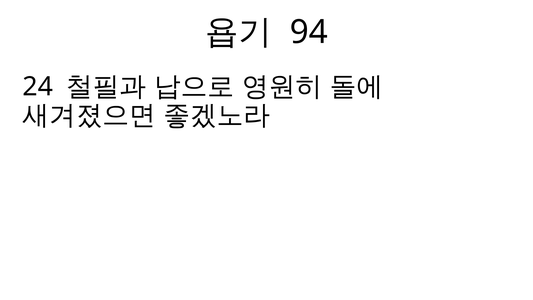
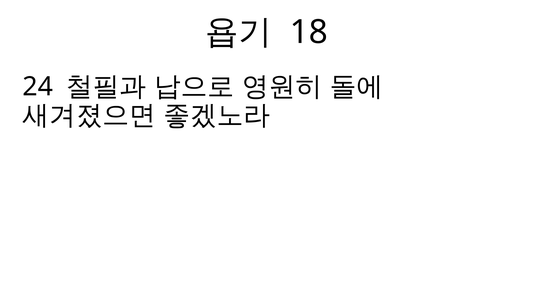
94: 94 -> 18
